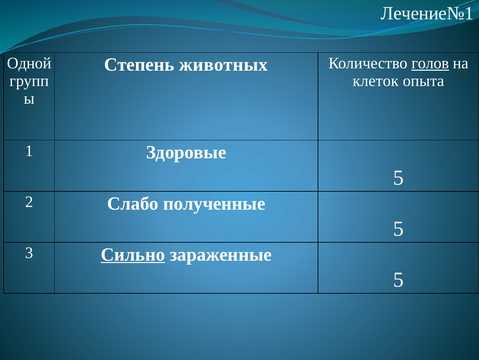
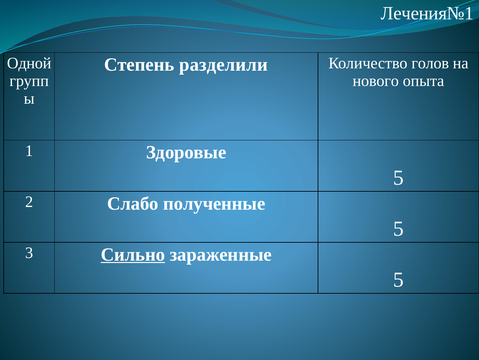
Лечение№1: Лечение№1 -> Лечения№1
животных: животных -> разделили
голов underline: present -> none
клеток: клеток -> нового
